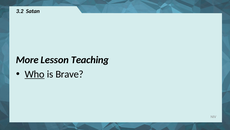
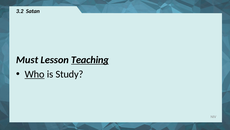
More: More -> Must
Teaching underline: none -> present
Brave: Brave -> Study
